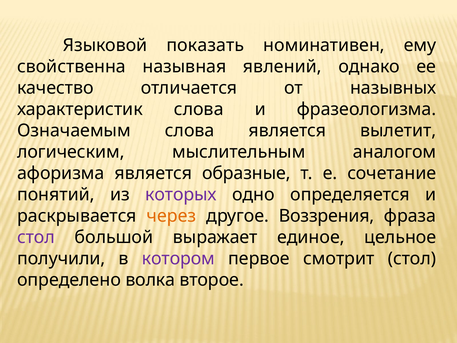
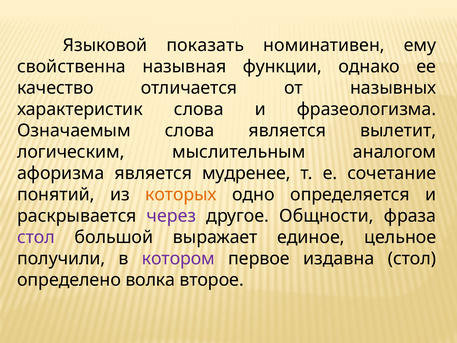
явлений: явлений -> функции
образные: образные -> мудренее
которых colour: purple -> orange
через colour: orange -> purple
Воззрения: Воззрения -> Общности
смотрит: смотрит -> издавна
